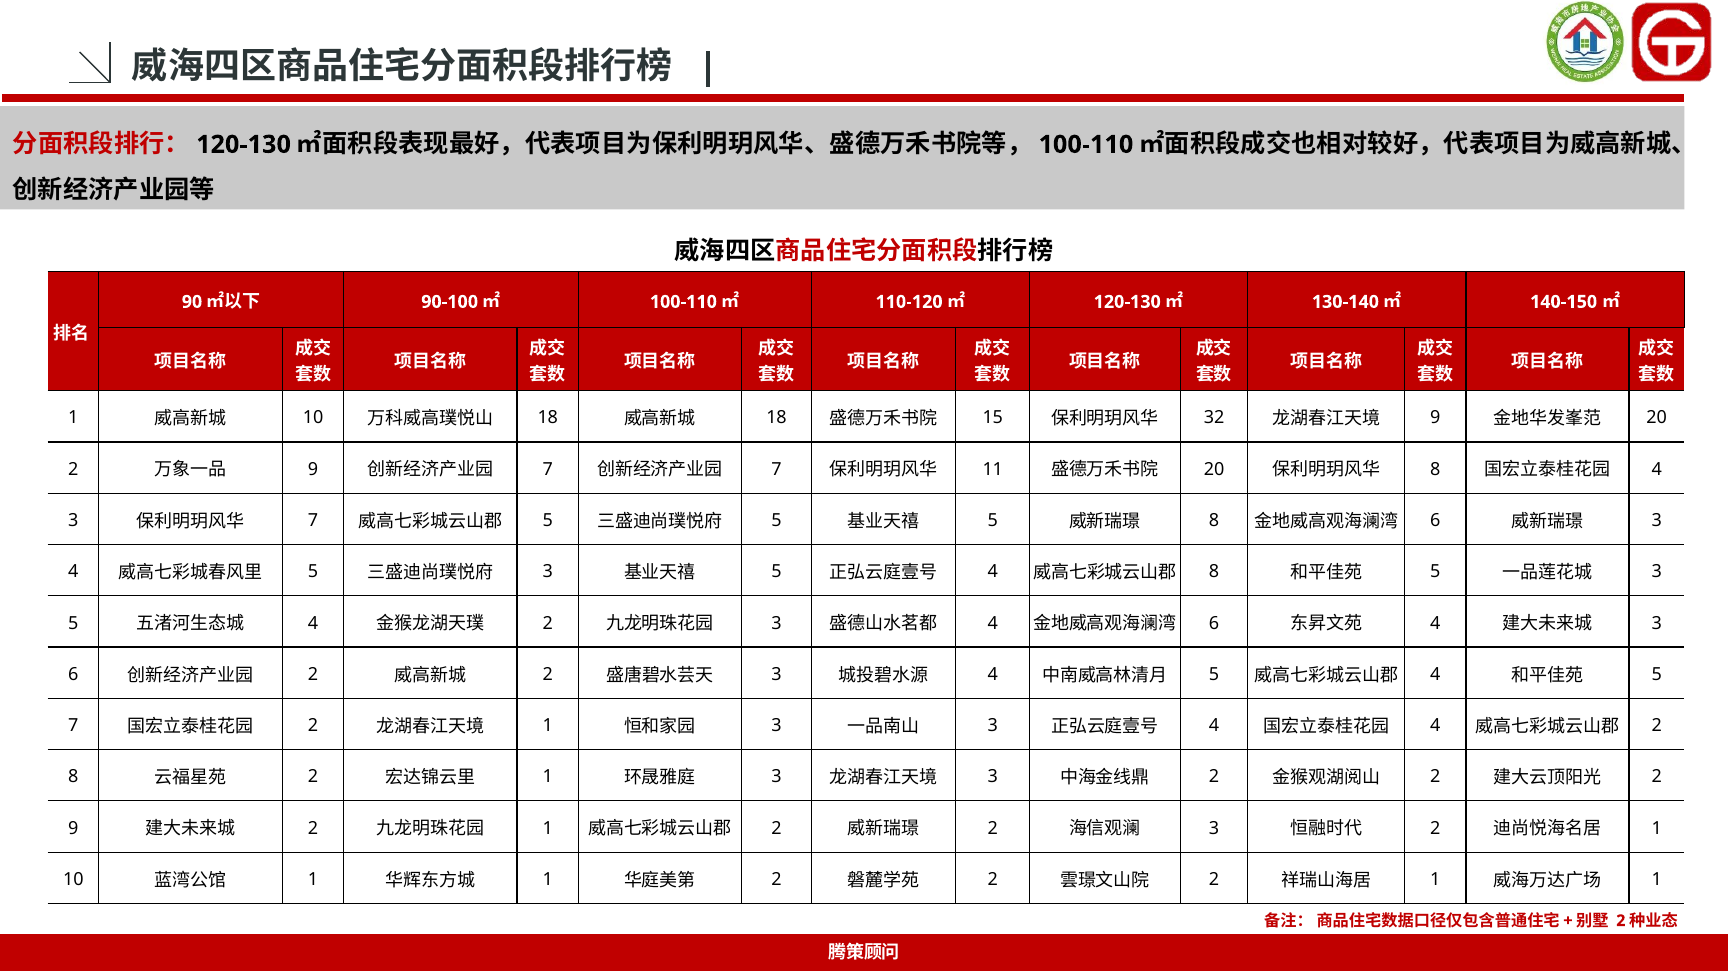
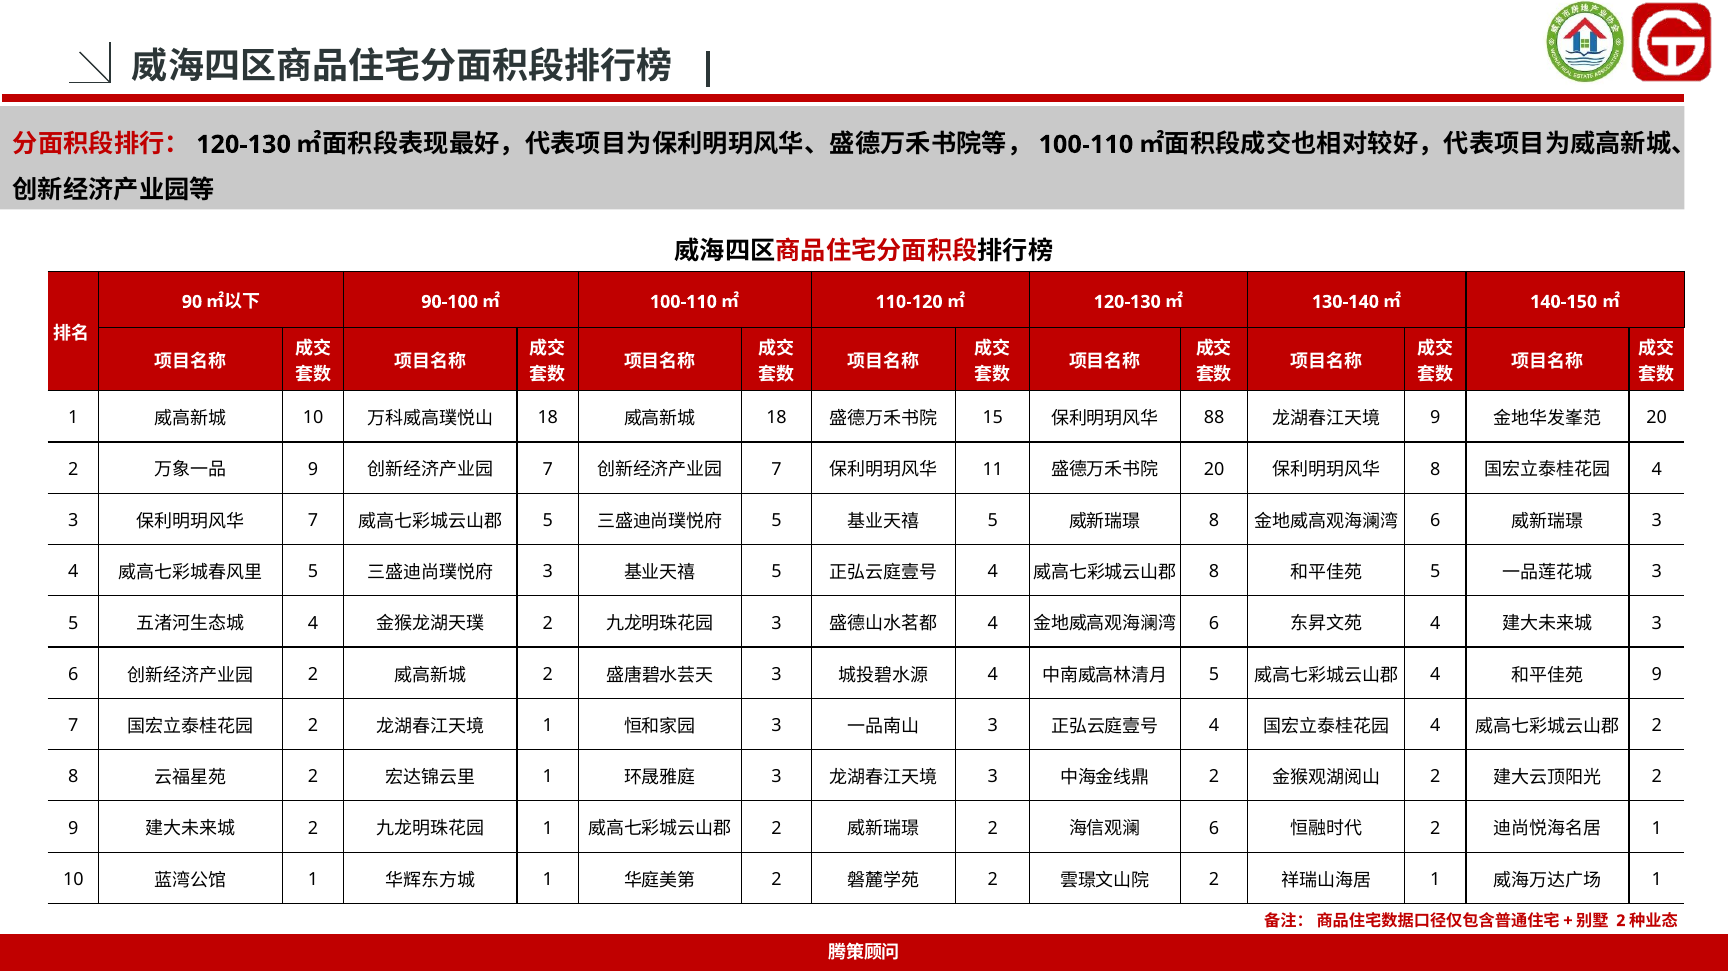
32: 32 -> 88
5 at (1657, 675): 5 -> 9
3 at (1214, 829): 3 -> 6
